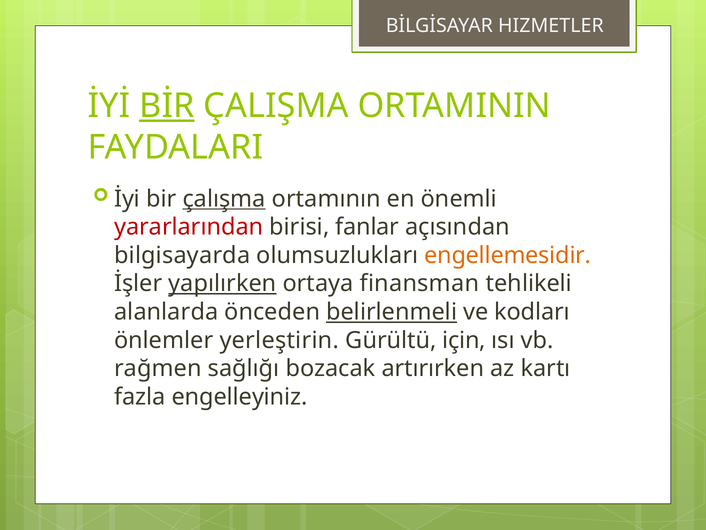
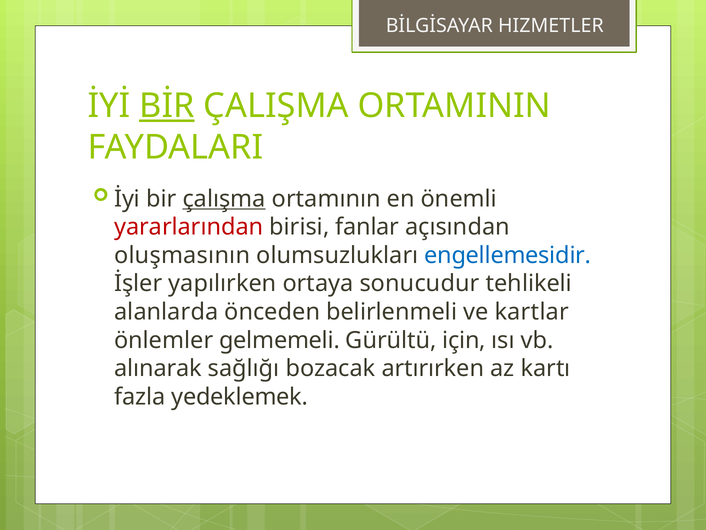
bilgisayarda: bilgisayarda -> oluşmasının
engellemesidir colour: orange -> blue
yapılırken underline: present -> none
finansman: finansman -> sonucudur
belirlenmeli underline: present -> none
kodları: kodları -> kartlar
yerleştirin: yerleştirin -> gelmemeli
rağmen: rağmen -> alınarak
engelleyiniz: engelleyiniz -> yedeklemek
